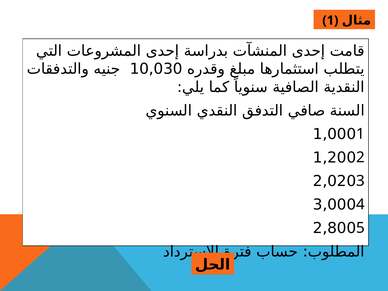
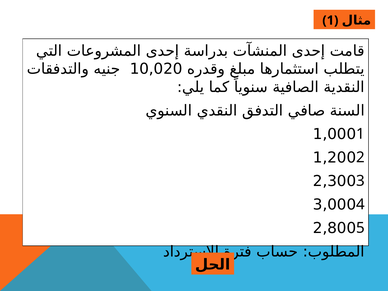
10,030: 10,030 -> 10,020
2,020: 2,020 -> 2,300
